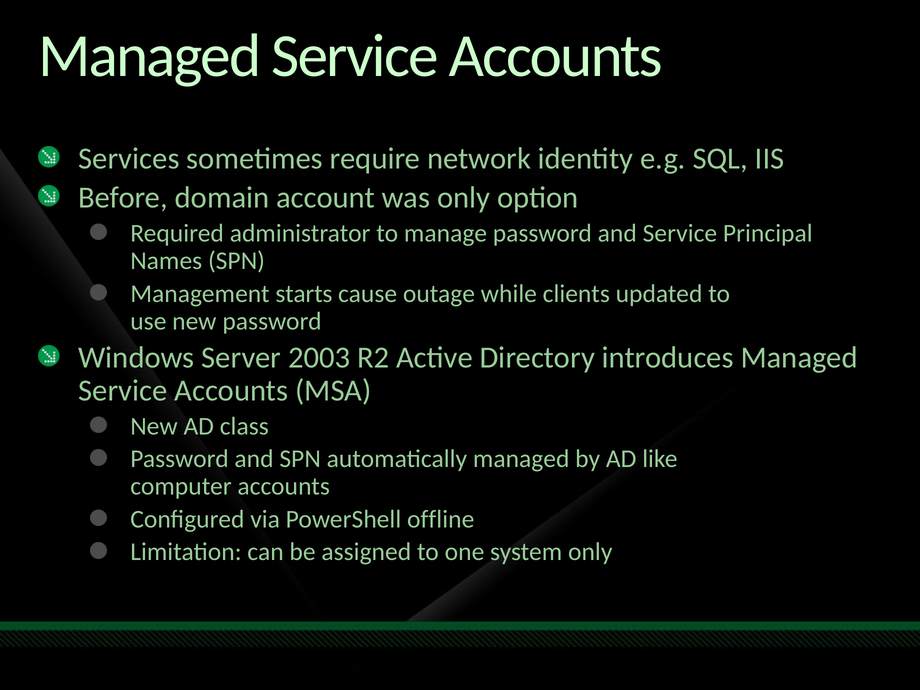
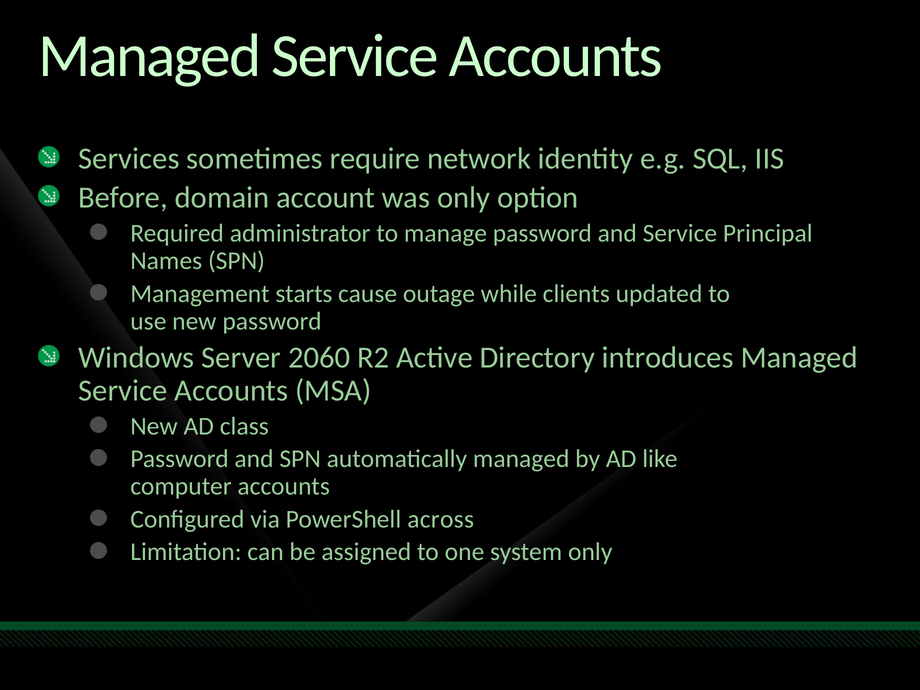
2003: 2003 -> 2060
offline: offline -> across
